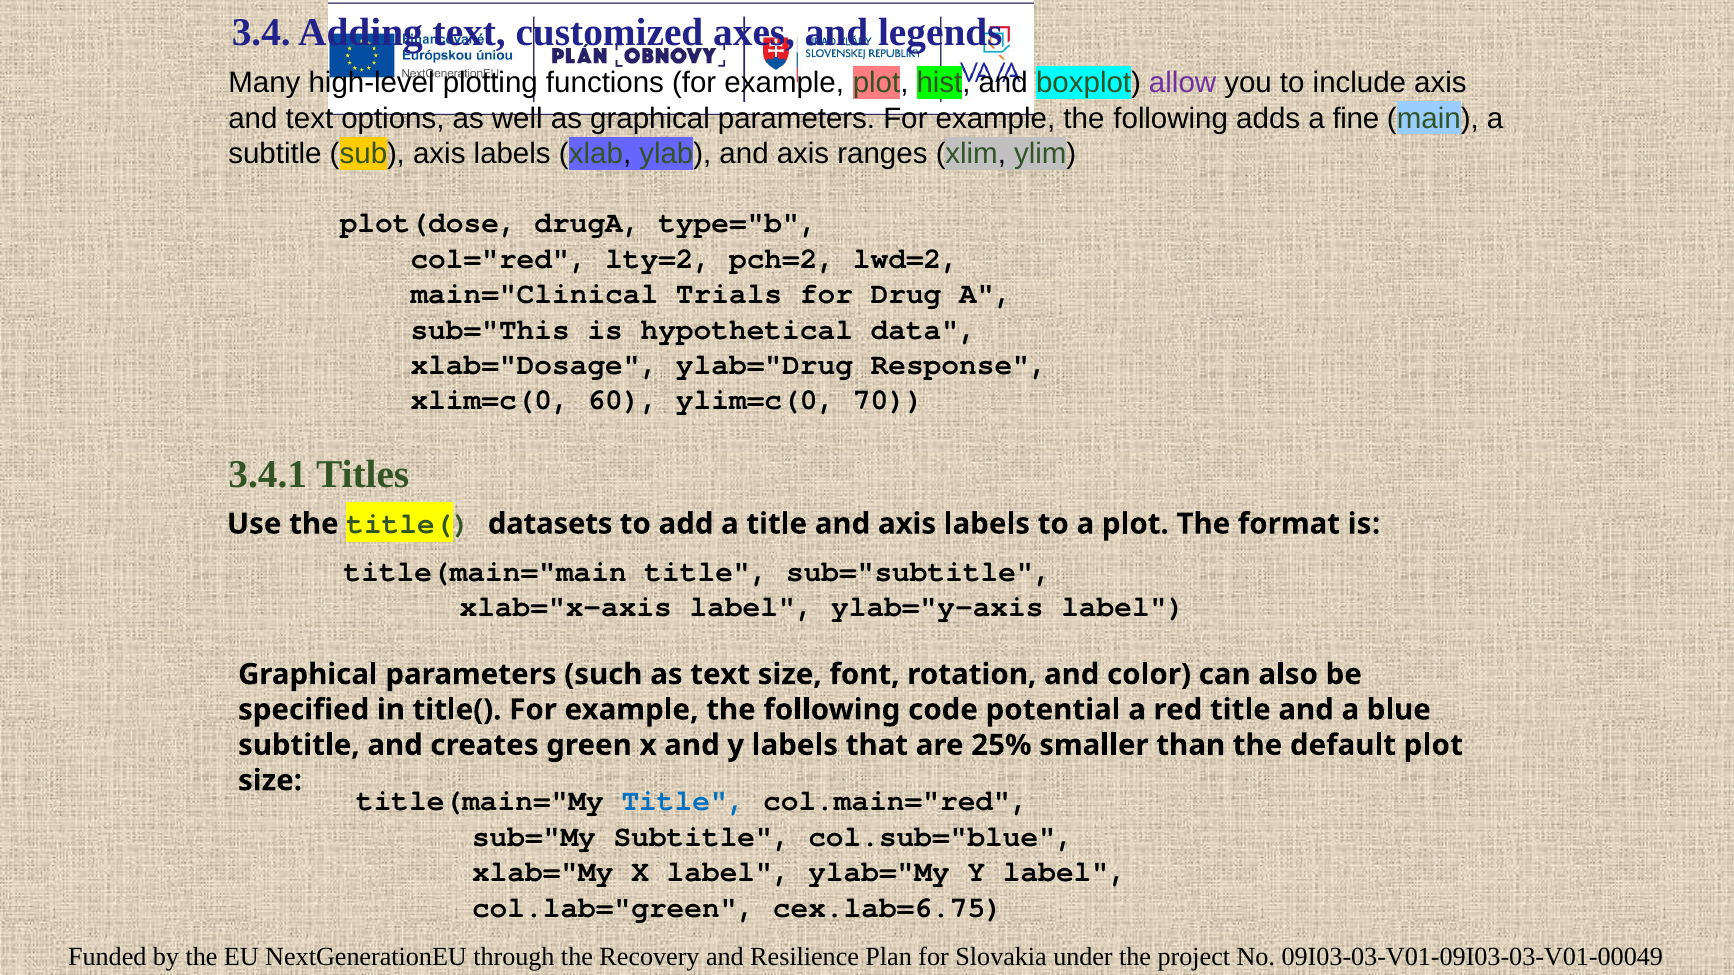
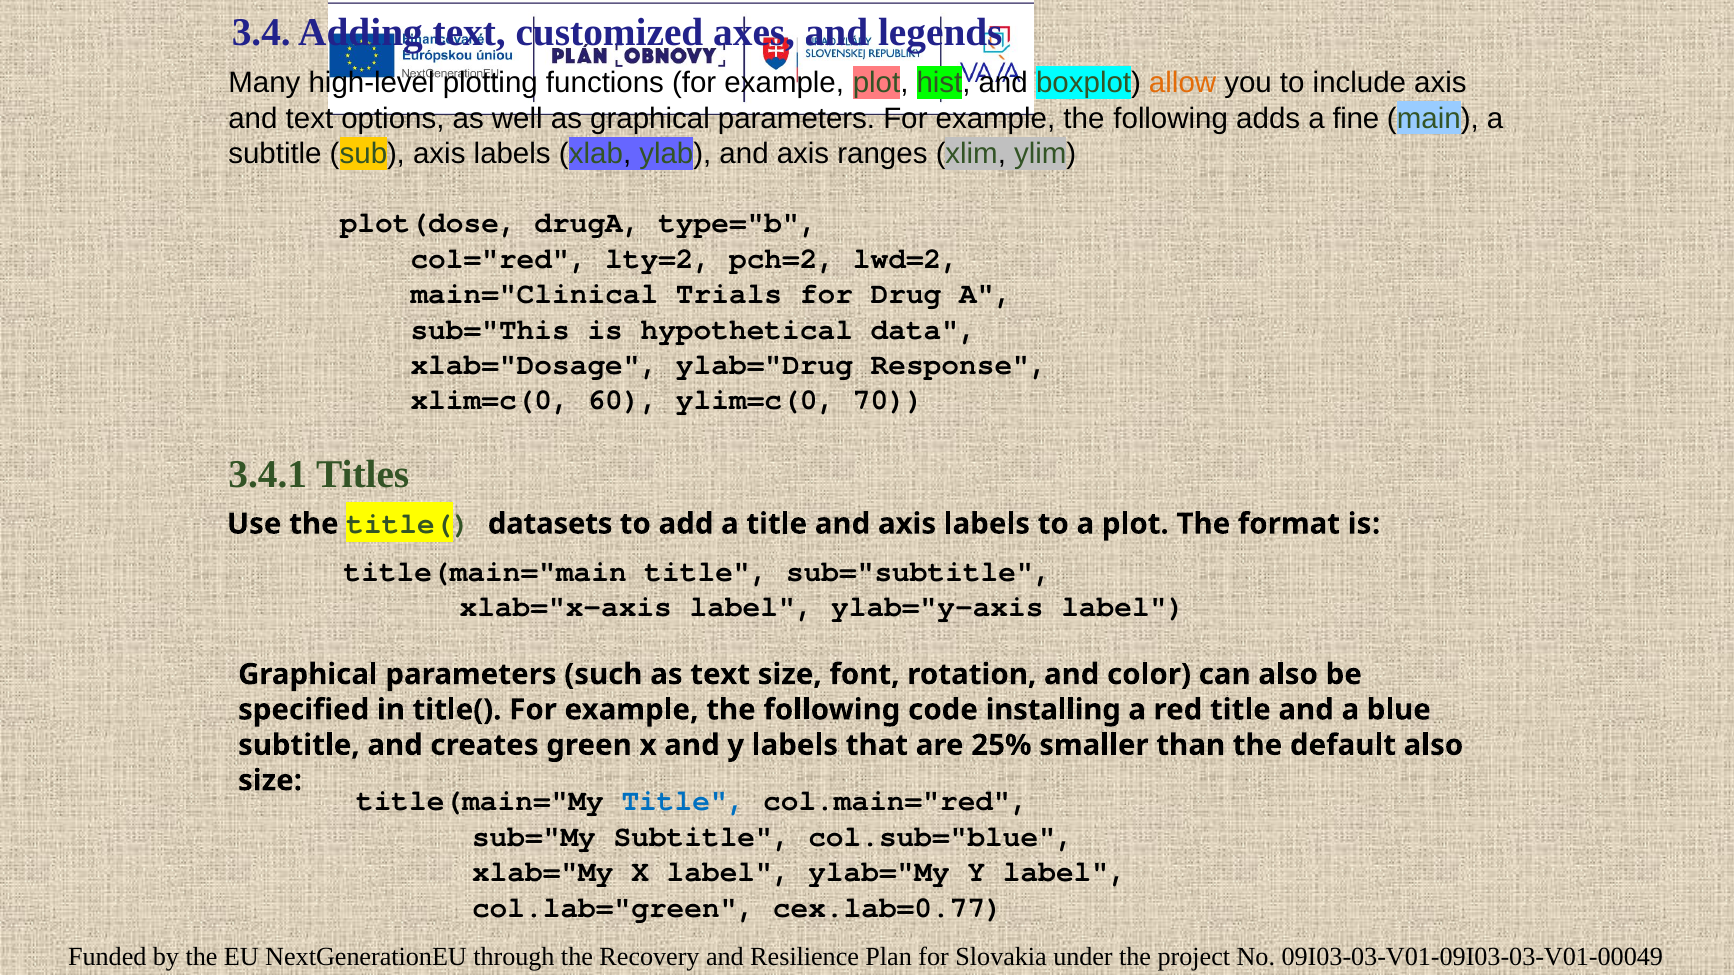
allow colour: purple -> orange
potential: potential -> installing
default plot: plot -> also
cex.lab=6.75: cex.lab=6.75 -> cex.lab=0.77
